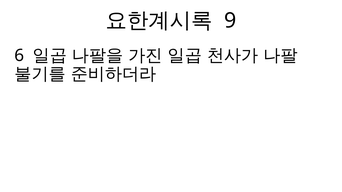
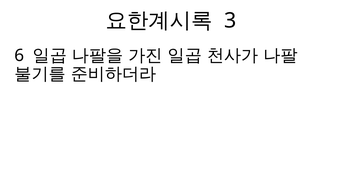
9: 9 -> 3
